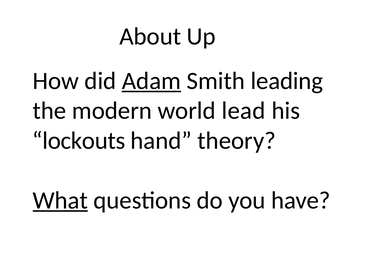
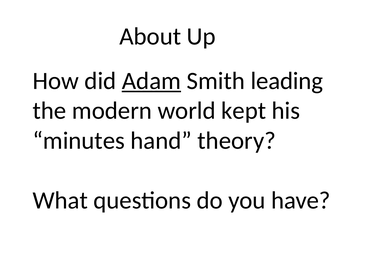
lead: lead -> kept
lockouts: lockouts -> minutes
What underline: present -> none
